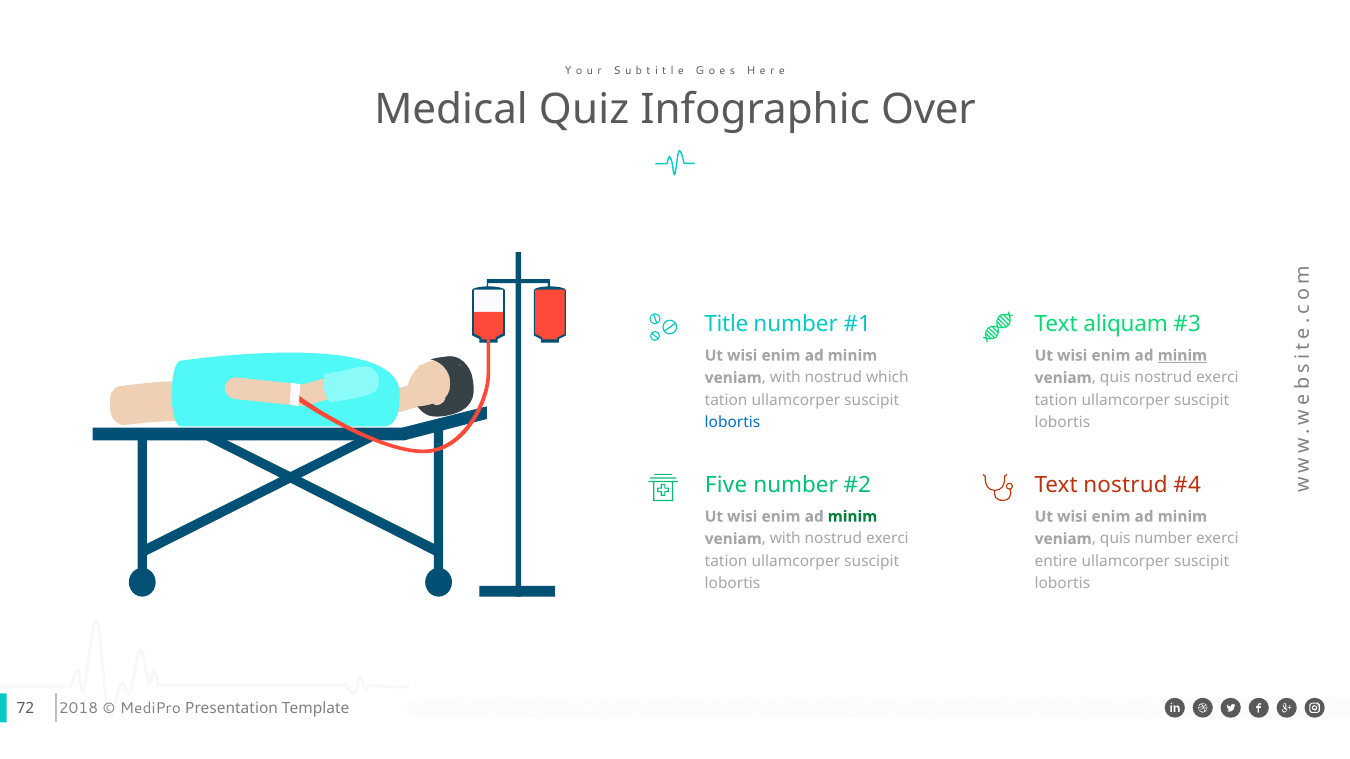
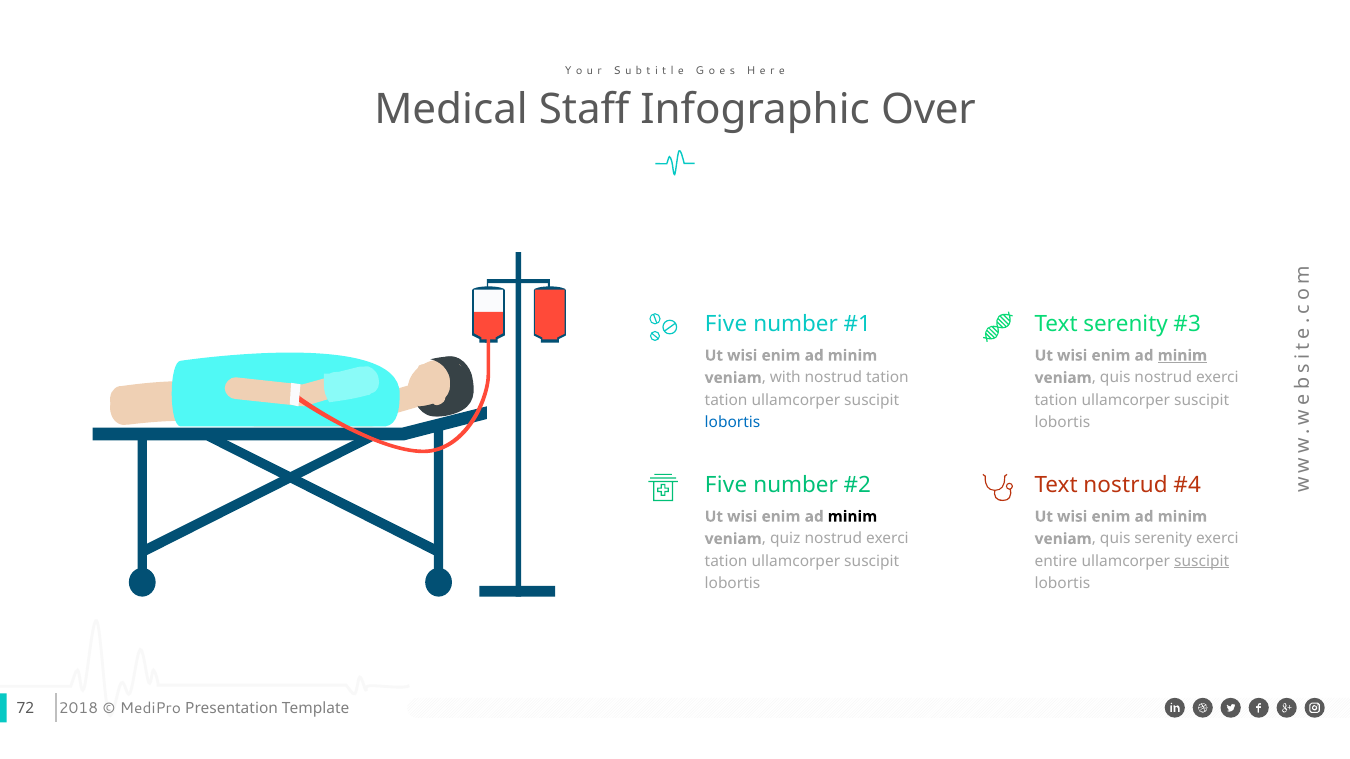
Quiz: Quiz -> Staff
Title at (726, 324): Title -> Five
Text aliquam: aliquam -> serenity
nostrud which: which -> tation
minim at (852, 517) colour: green -> black
with at (785, 539): with -> quiz
quis number: number -> serenity
suscipit at (1202, 561) underline: none -> present
